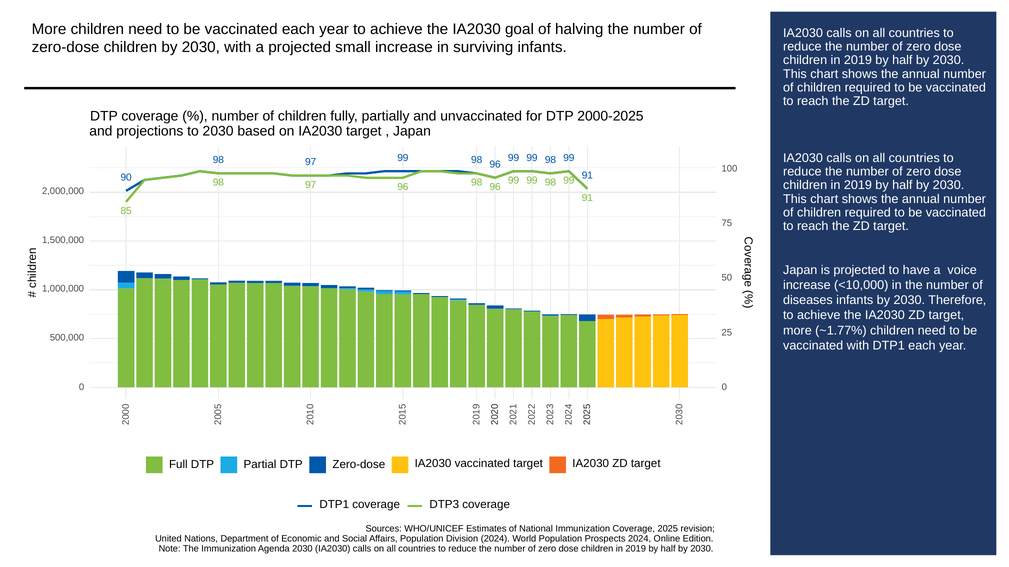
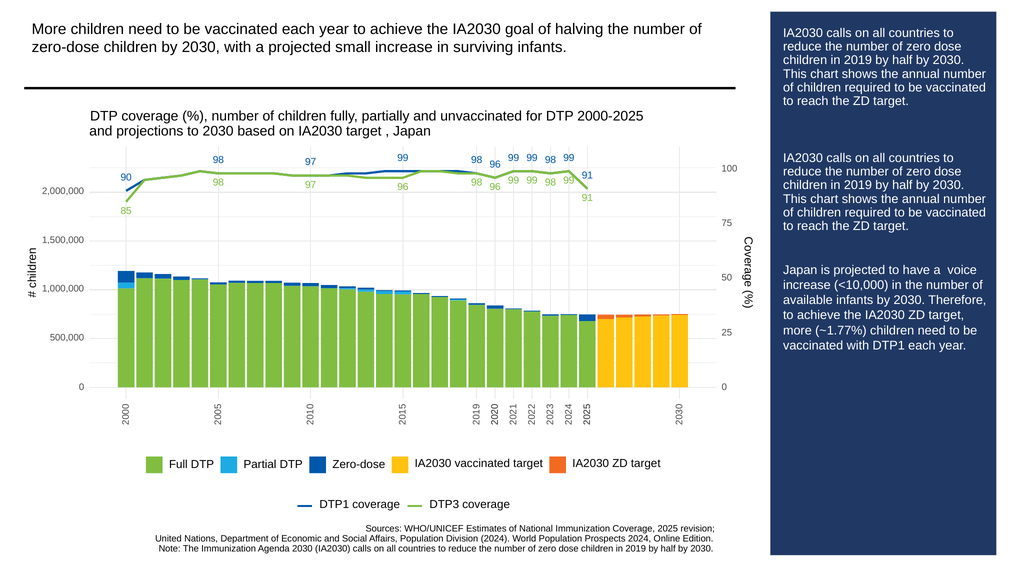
diseases: diseases -> available
